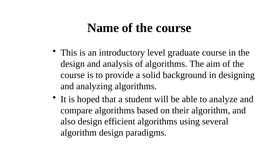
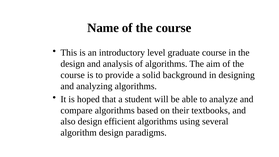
their algorithm: algorithm -> textbooks
